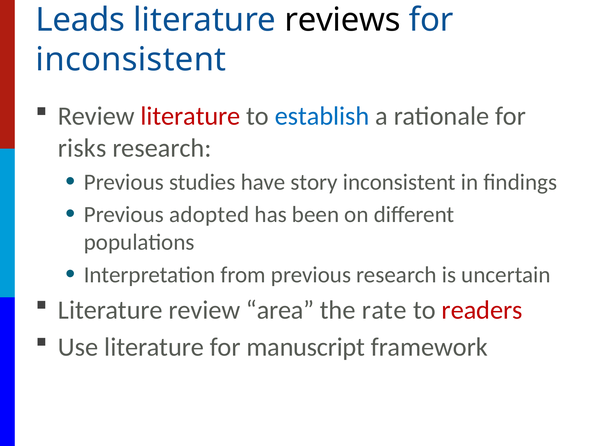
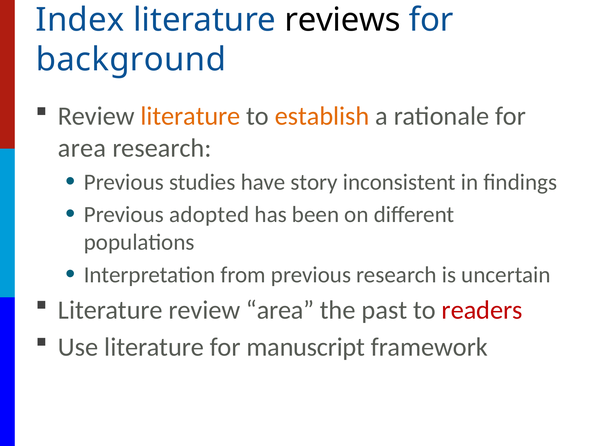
Leads: Leads -> Index
inconsistent at (131, 59): inconsistent -> background
literature at (191, 116) colour: red -> orange
establish colour: blue -> orange
risks at (82, 148): risks -> area
rate: rate -> past
